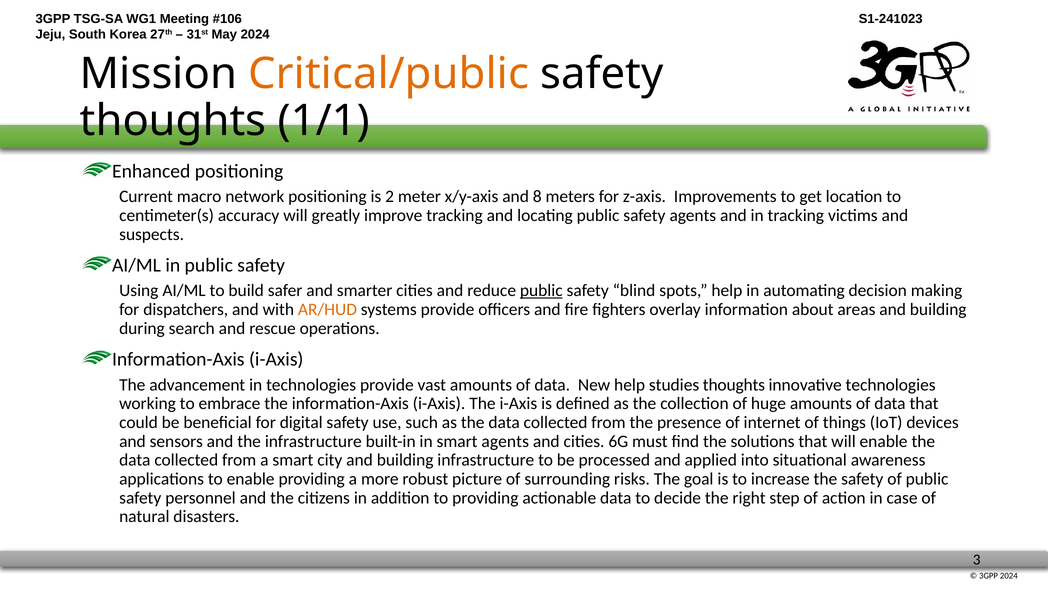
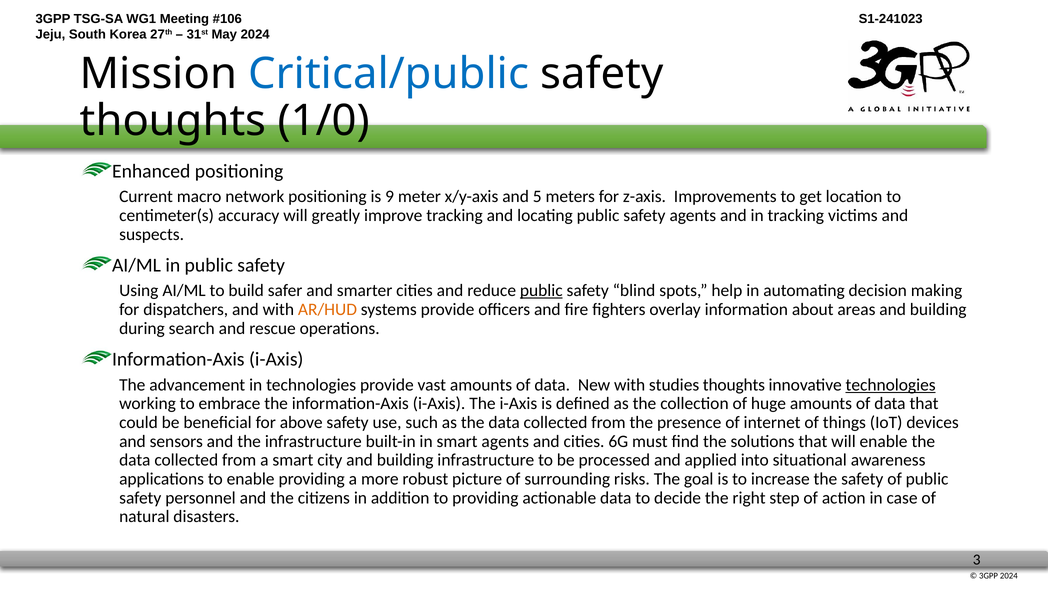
Critical/public colour: orange -> blue
1/1: 1/1 -> 1/0
2: 2 -> 9
8: 8 -> 5
New help: help -> with
technologies at (891, 385) underline: none -> present
digital: digital -> above
